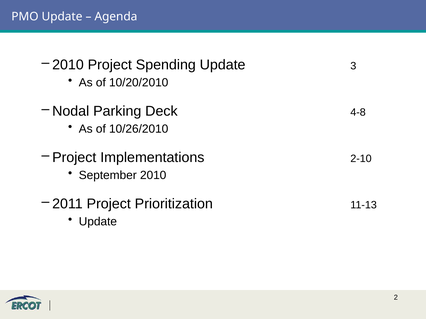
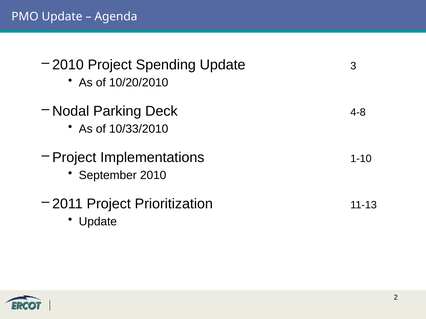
10/26/2010: 10/26/2010 -> 10/33/2010
2-10: 2-10 -> 1-10
